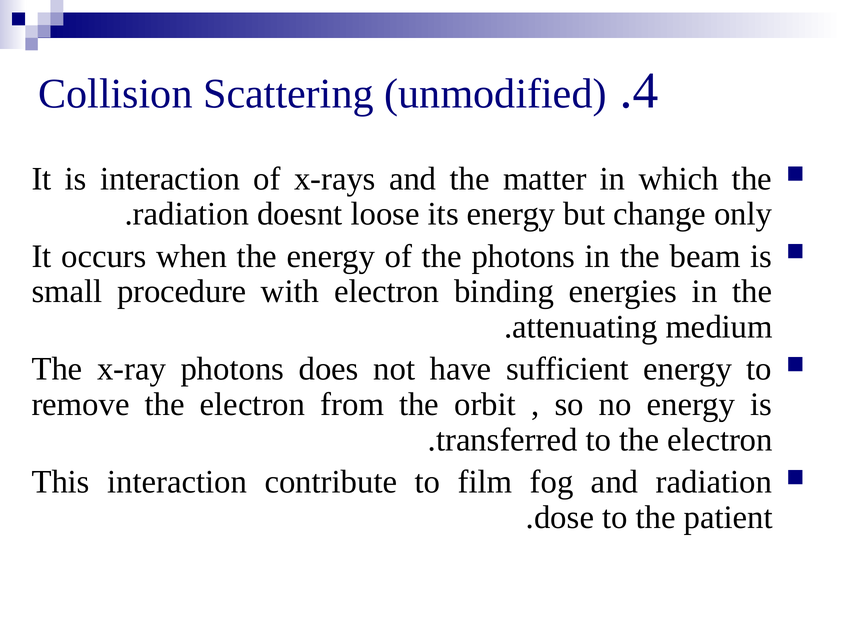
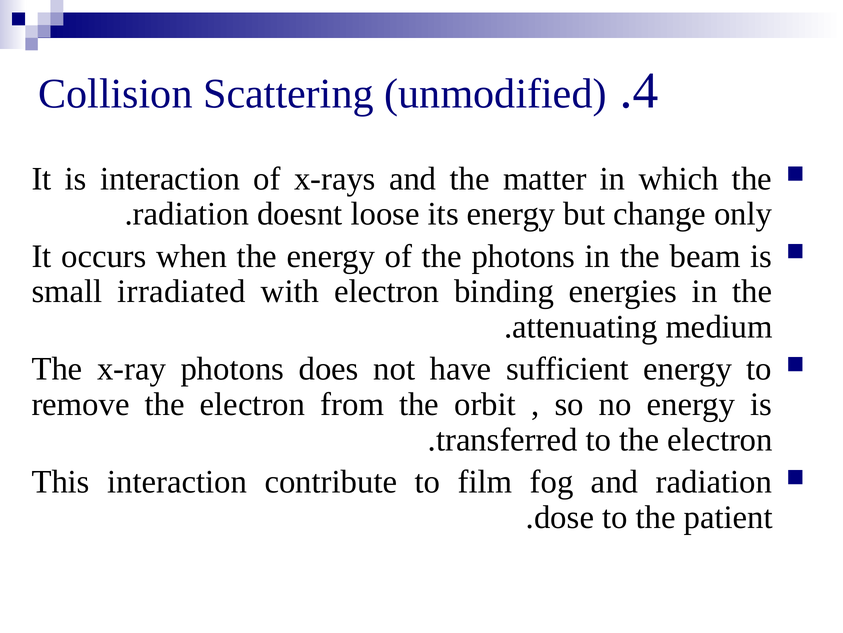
procedure: procedure -> irradiated
